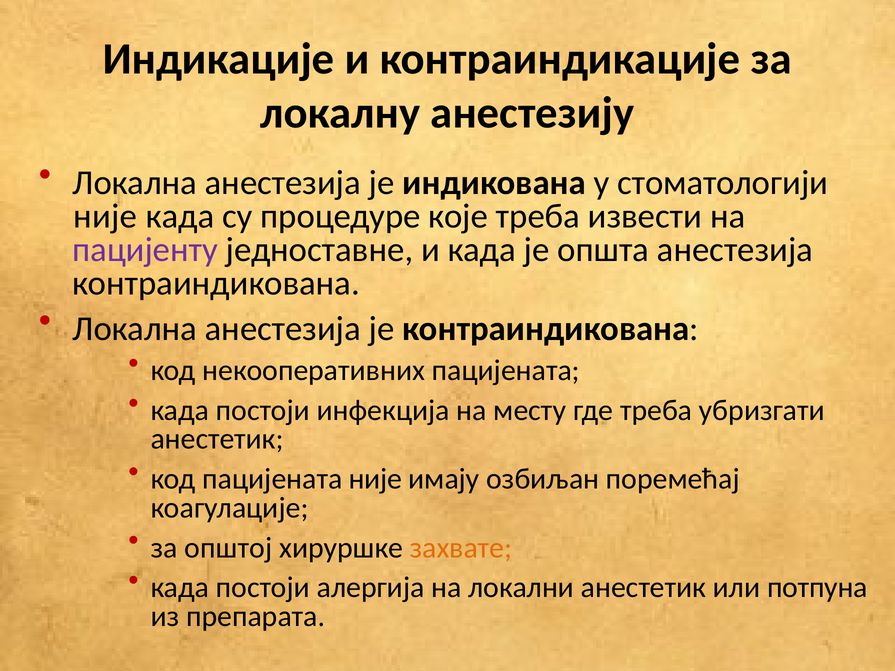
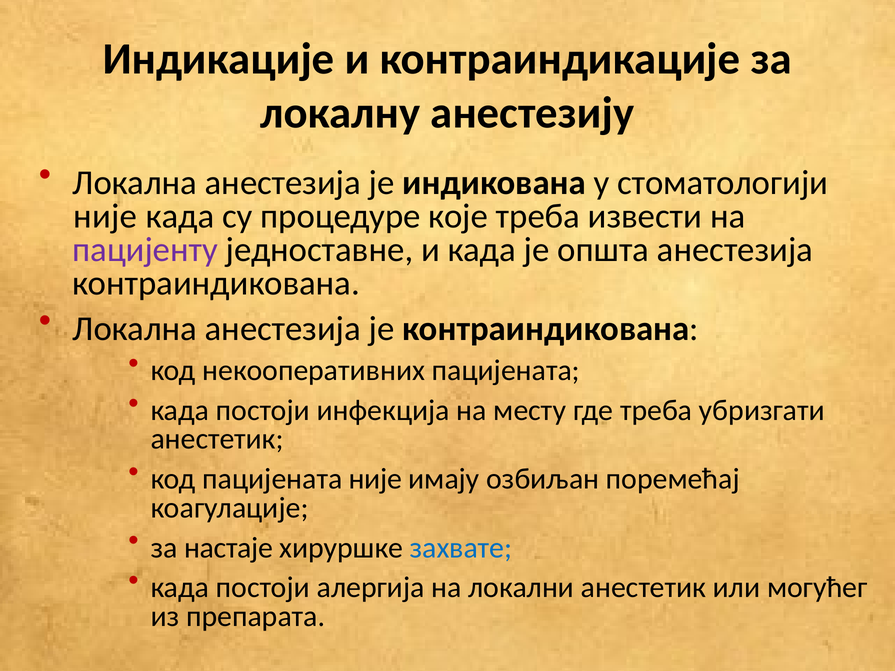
општој: општој -> настаје
захвате colour: orange -> blue
потпуна: потпуна -> могућег
